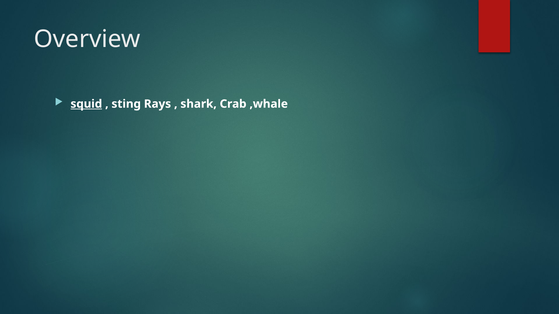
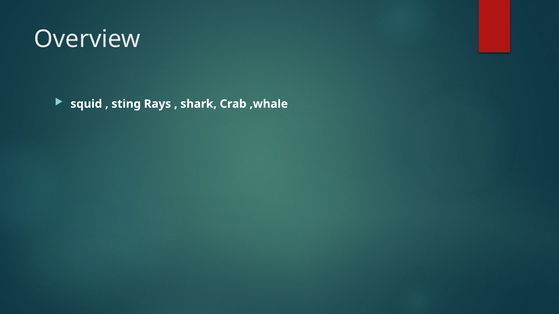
squid underline: present -> none
